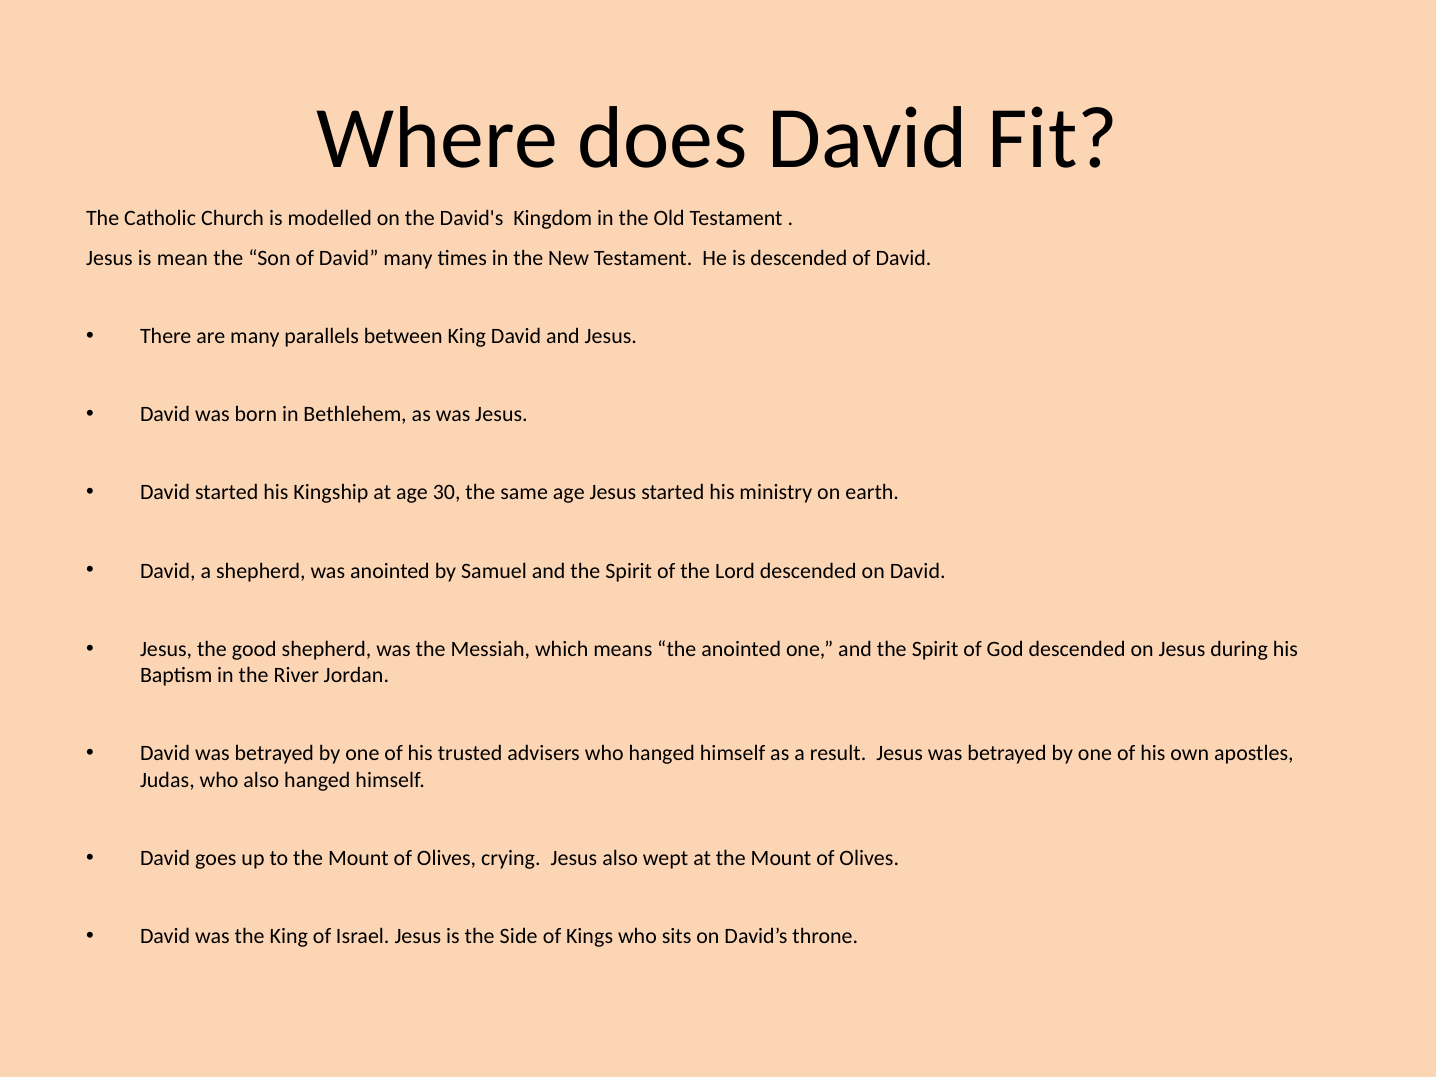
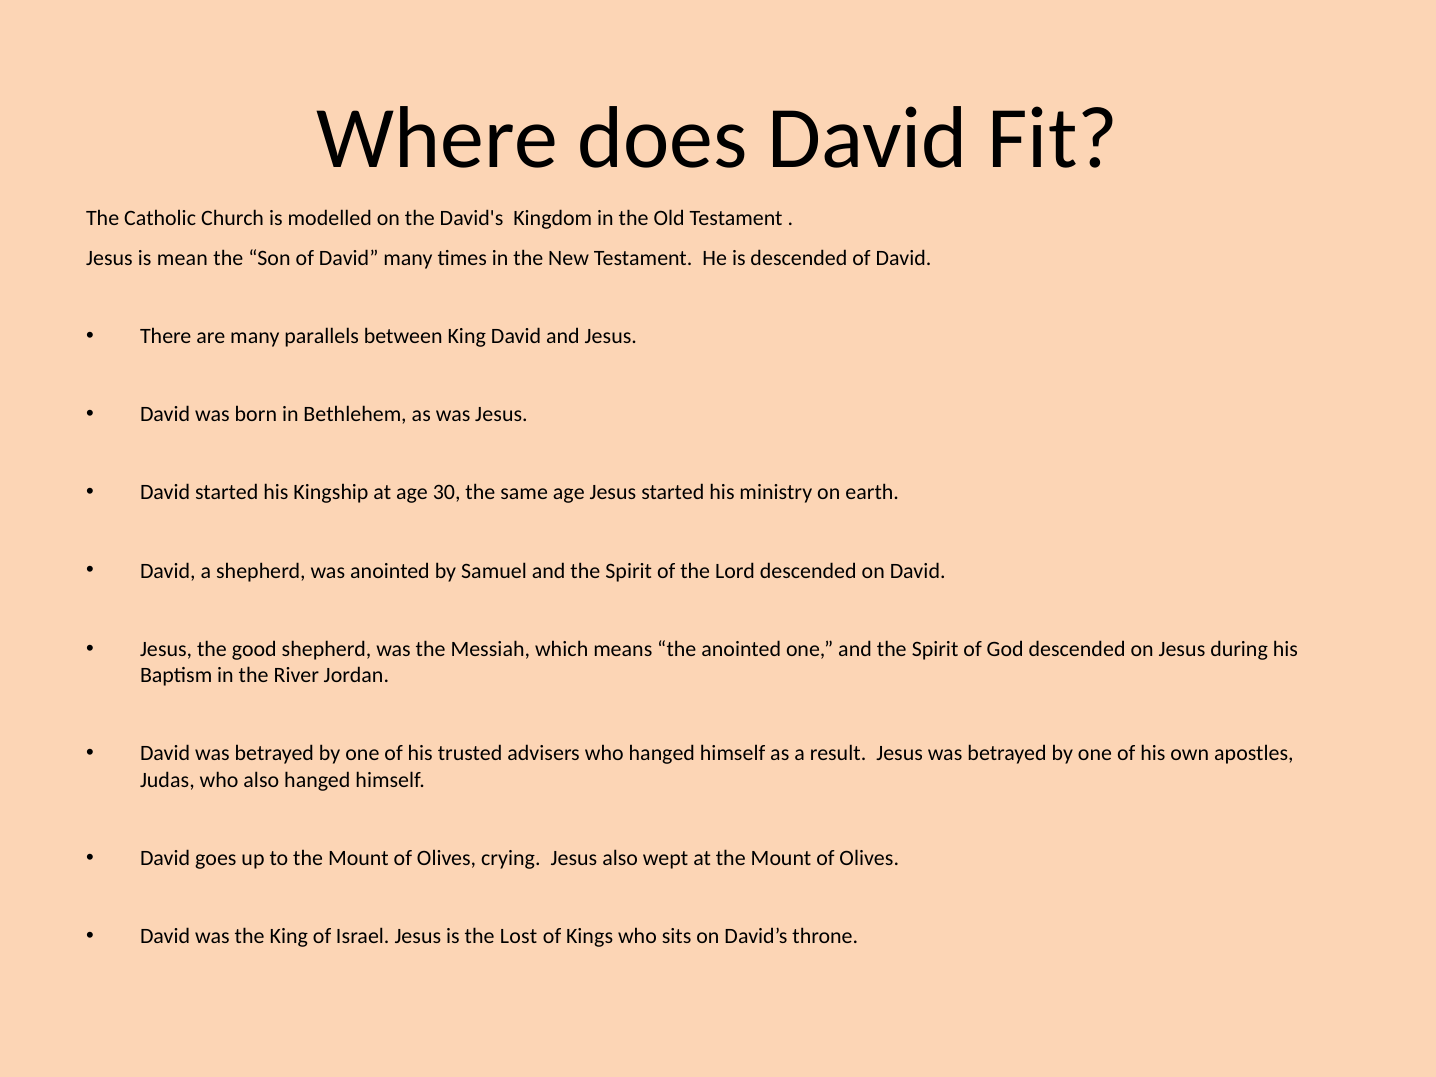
Side: Side -> Lost
